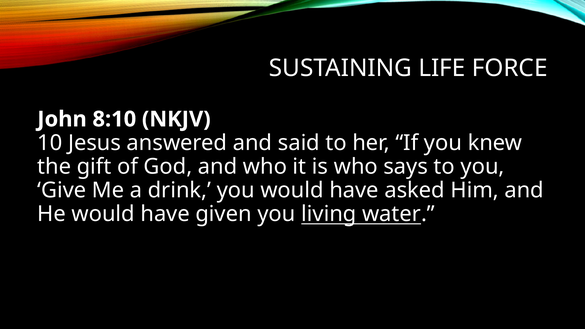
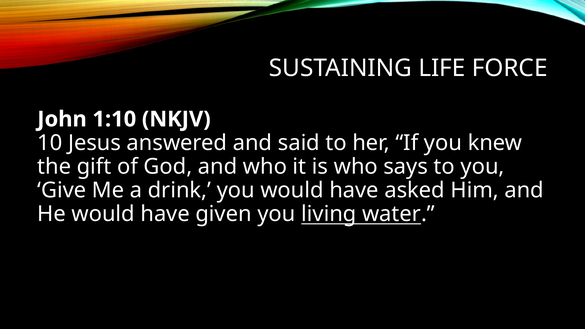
8:10: 8:10 -> 1:10
